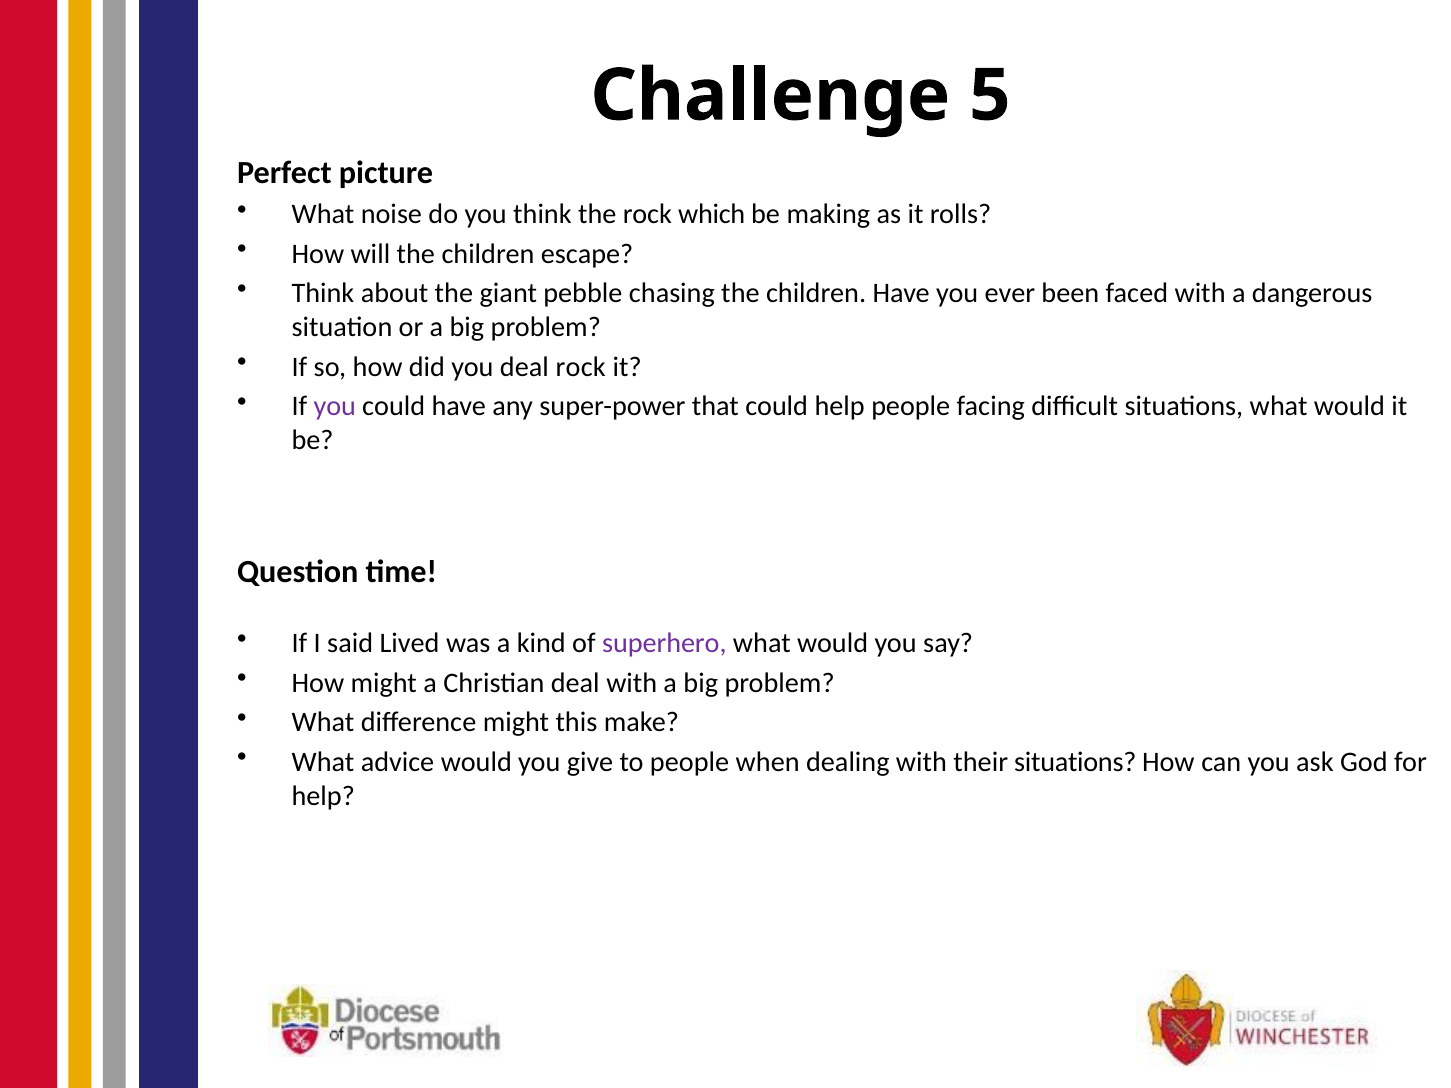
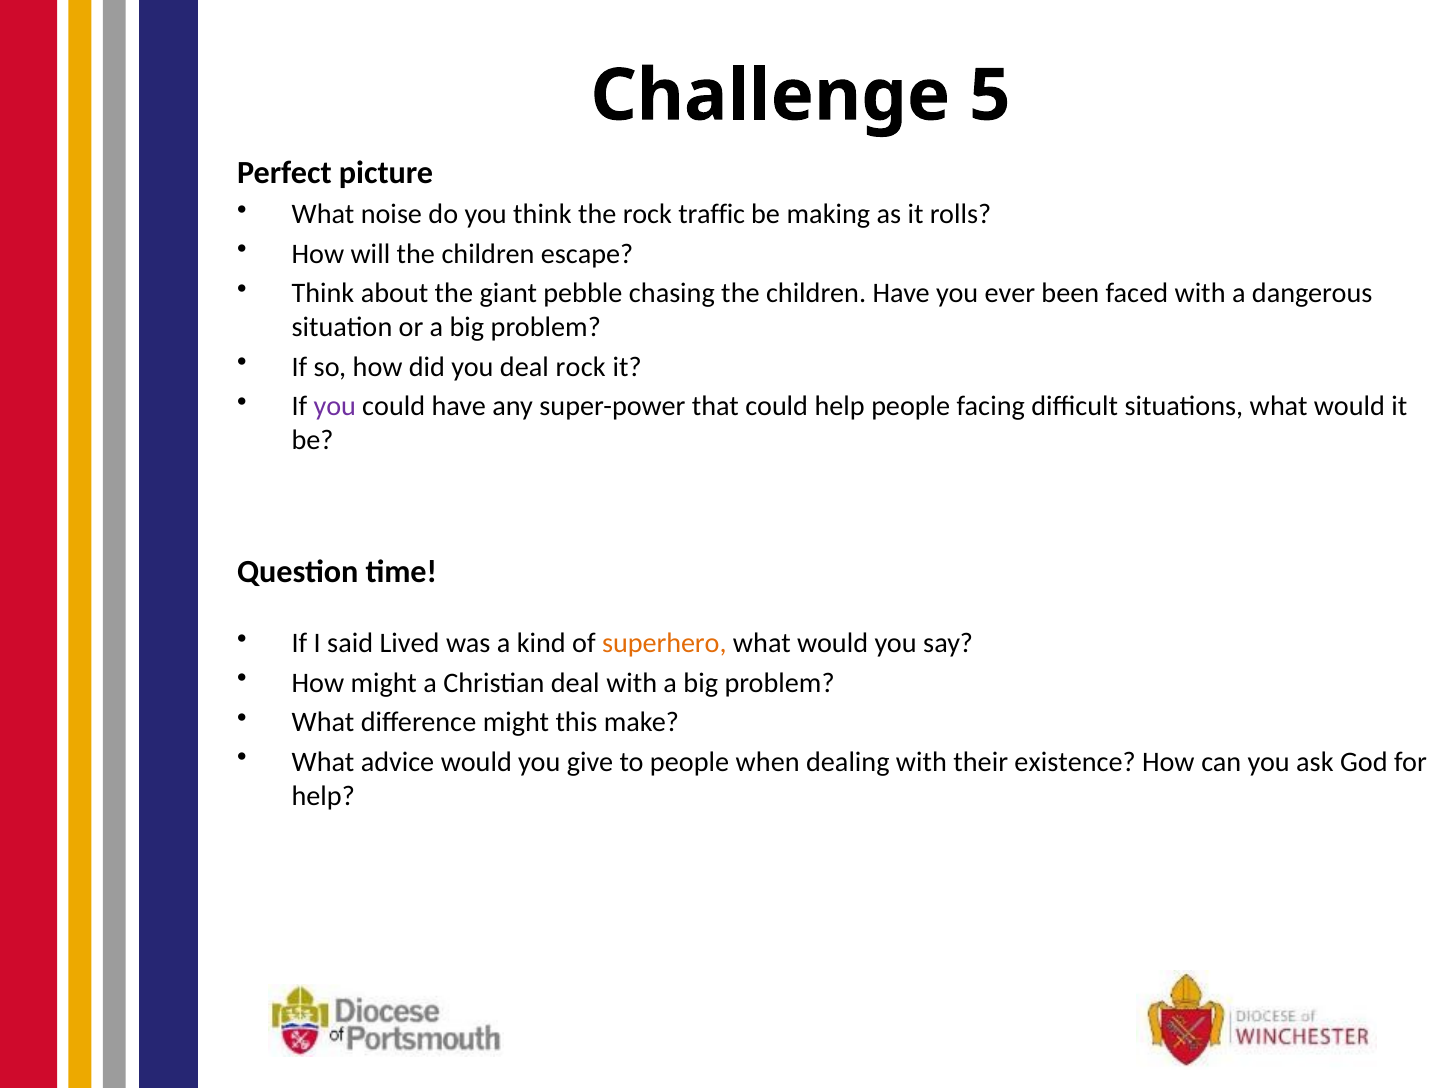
which: which -> traffic
superhero colour: purple -> orange
their situations: situations -> existence
